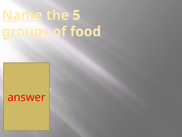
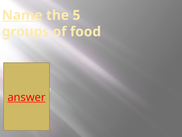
answer underline: none -> present
